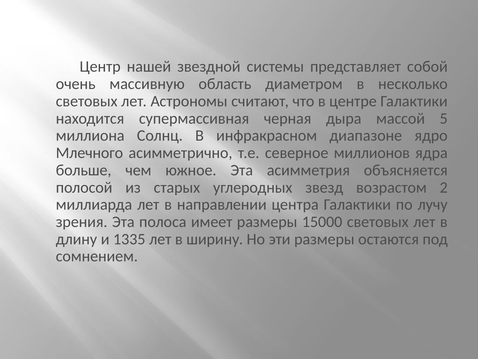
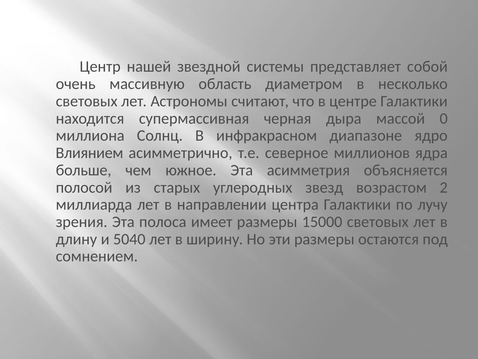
5: 5 -> 0
Млечного: Млечного -> Влиянием
1335: 1335 -> 5040
